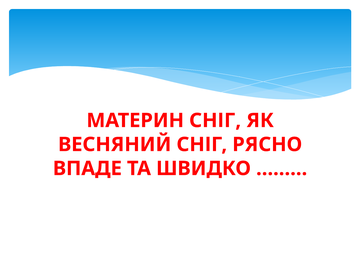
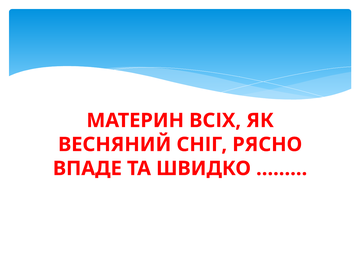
МАТЕРИН СНІГ: СНІГ -> ВСІХ
